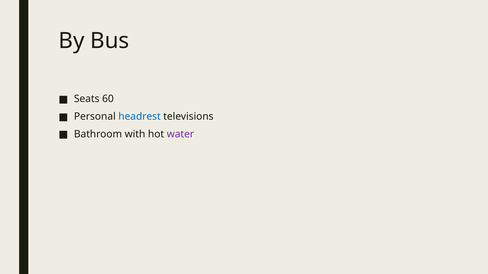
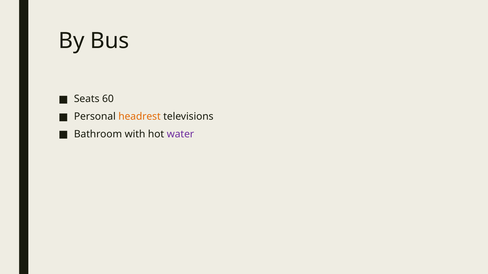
headrest colour: blue -> orange
